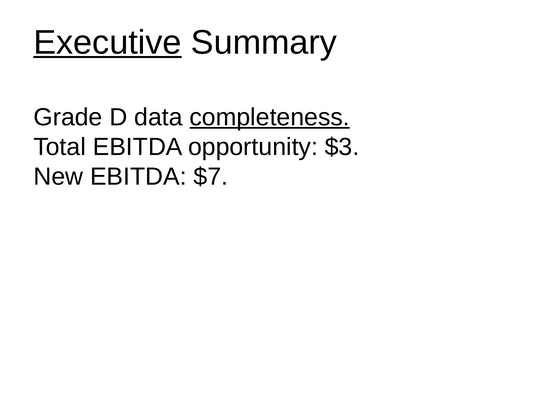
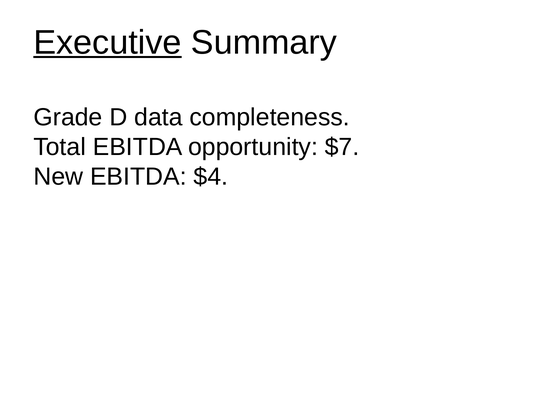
completeness underline: present -> none
$3: $3 -> $7
$7: $7 -> $4
